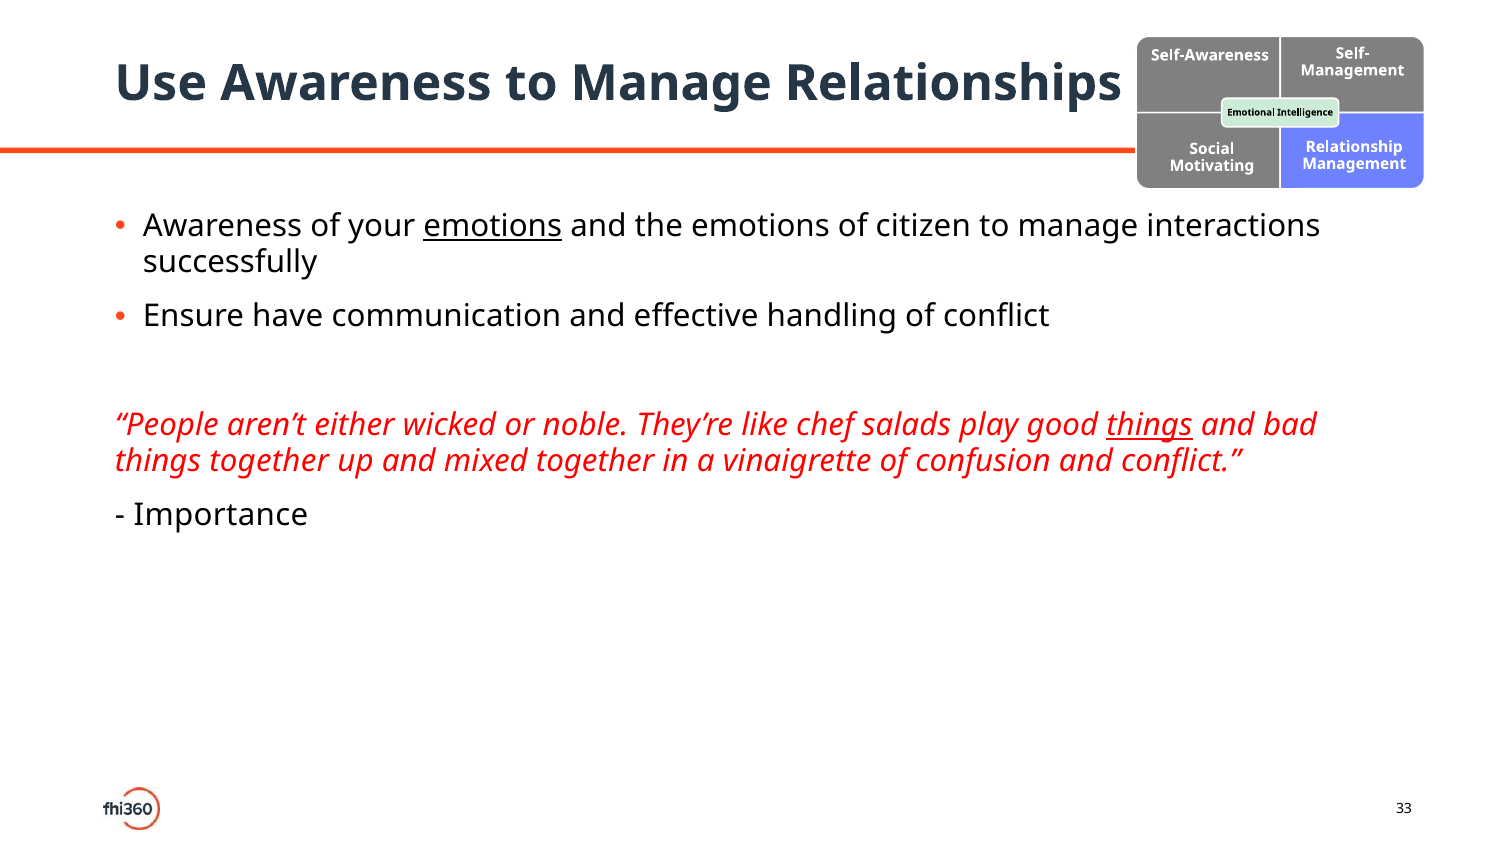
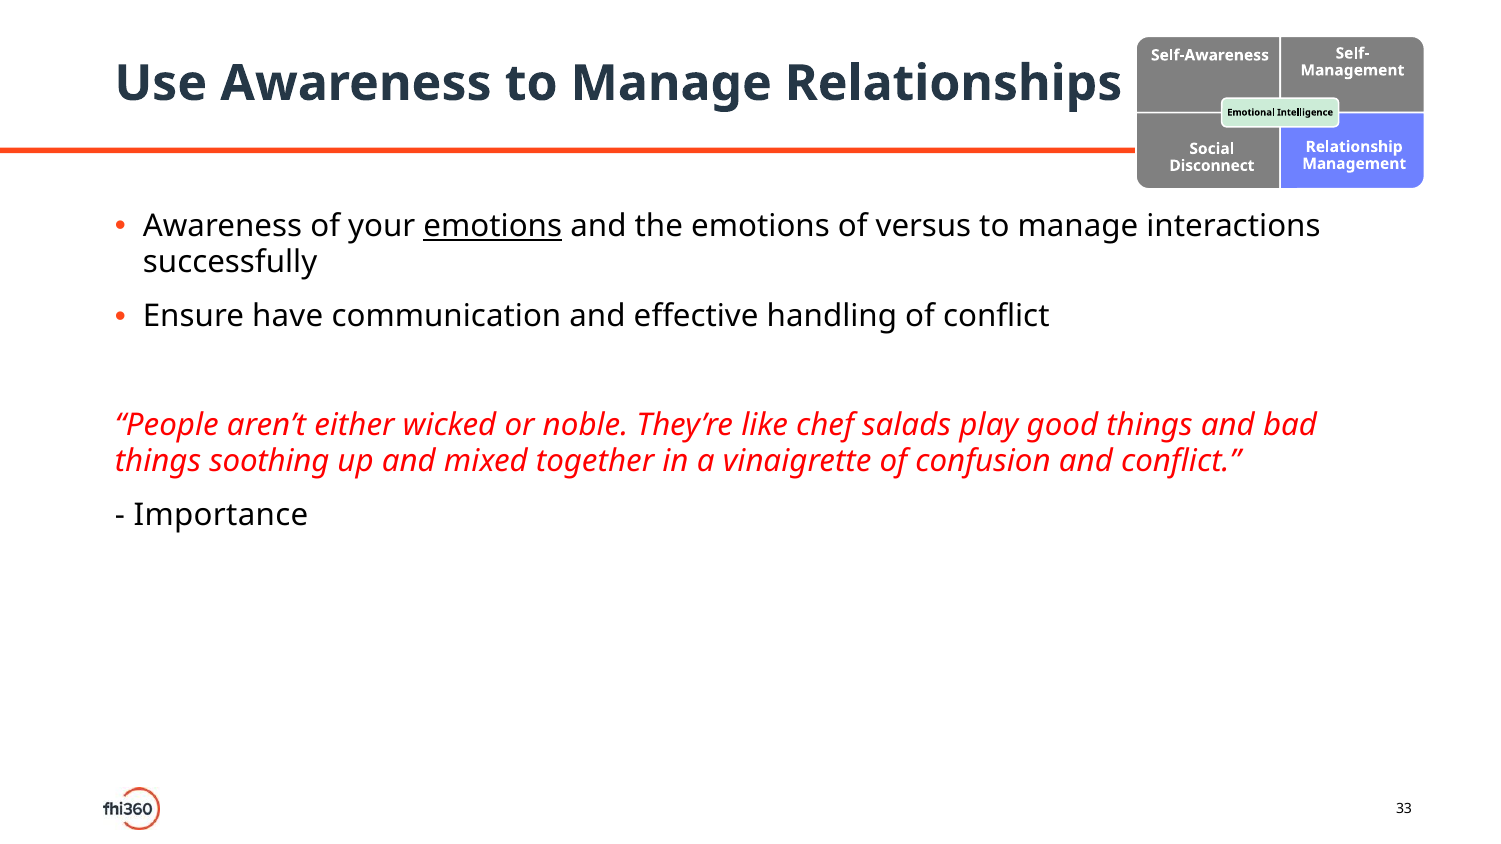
Motivating: Motivating -> Disconnect
citizen: citizen -> versus
things at (1149, 426) underline: present -> none
things together: together -> soothing
